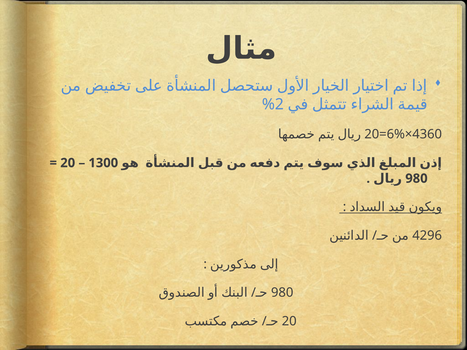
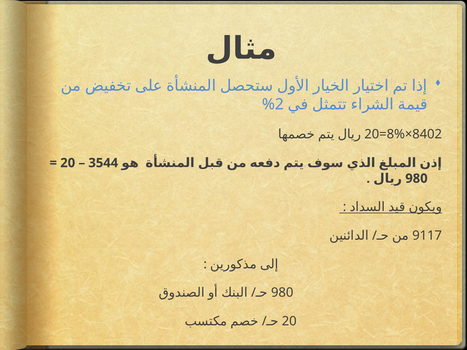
6%: 6% -> 8%
4360: 4360 -> 8402
1300: 1300 -> 3544
4296: 4296 -> 9117
